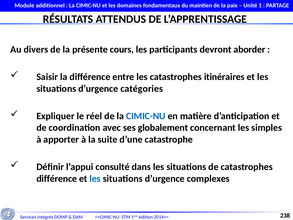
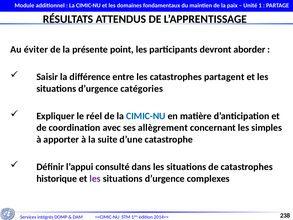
divers: divers -> éviter
cours: cours -> point
itinéraires: itinéraires -> partagent
globalement: globalement -> allègrement
différence at (57, 178): différence -> historique
les at (95, 178) colour: blue -> purple
